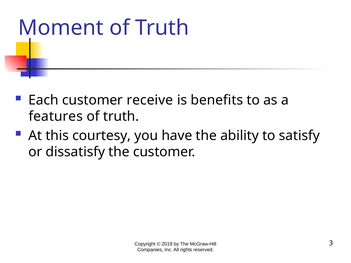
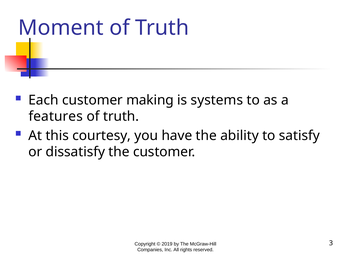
receive: receive -> making
benefits: benefits -> systems
